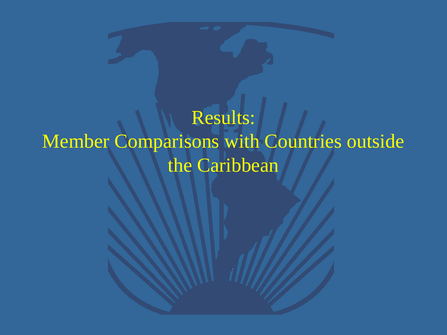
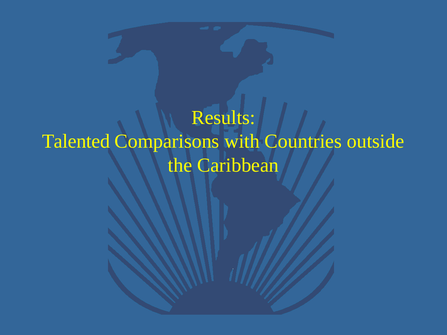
Member: Member -> Talented
